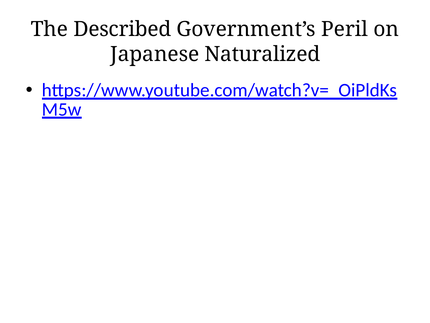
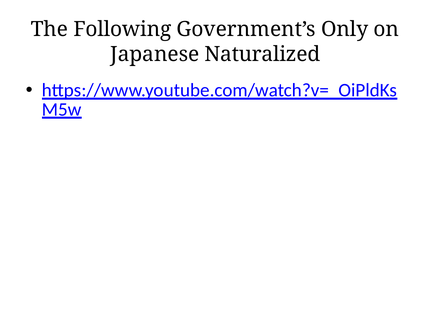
Described: Described -> Following
Peril: Peril -> Only
